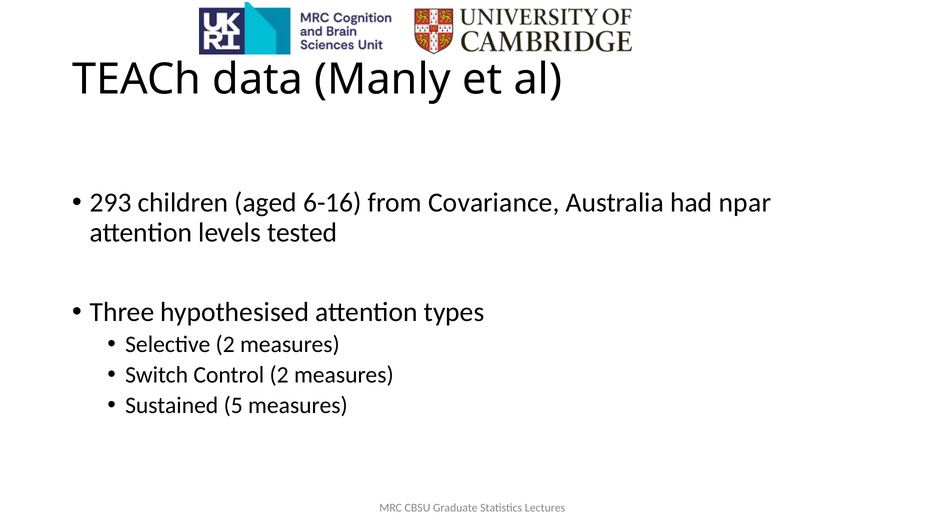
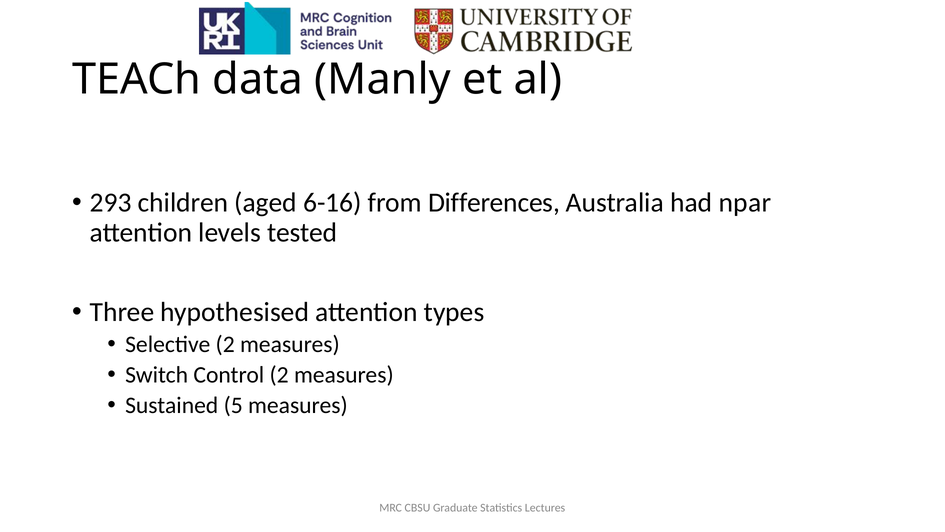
Covariance: Covariance -> Differences
